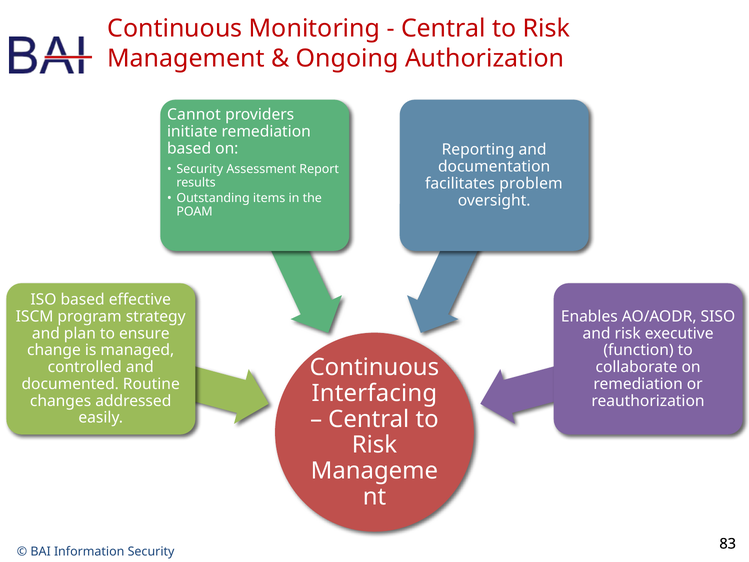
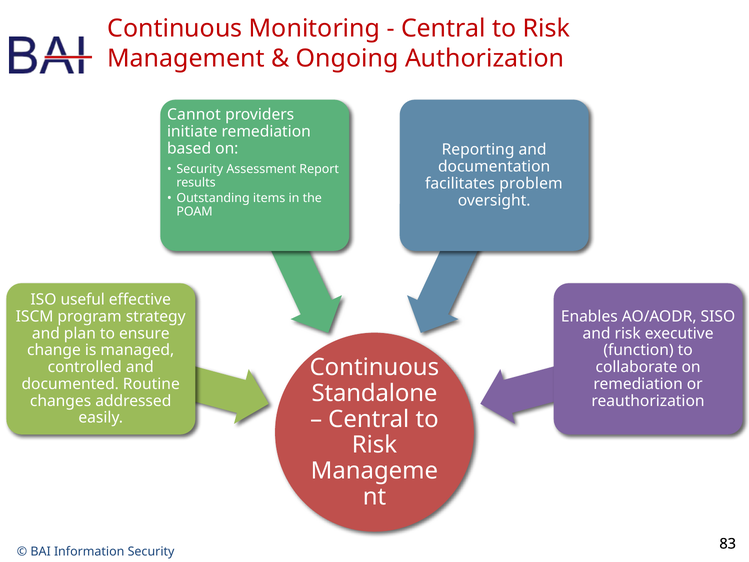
ISO based: based -> useful
Interfacing: Interfacing -> Standalone
